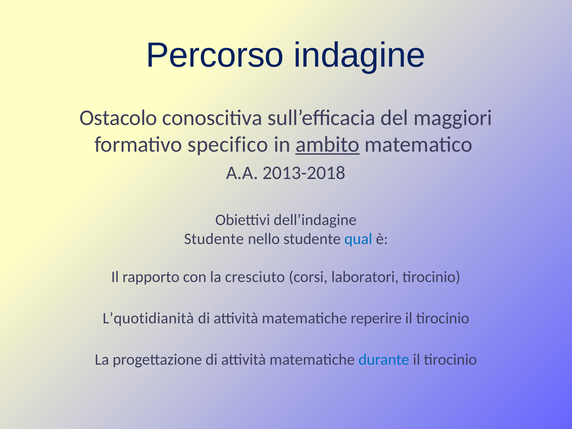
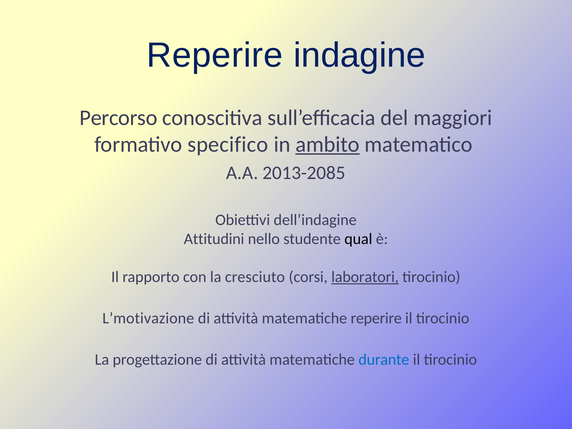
Percorso at (215, 55): Percorso -> Reperire
Ostacolo: Ostacolo -> Percorso
2013-2018: 2013-2018 -> 2013-2085
Studente at (214, 239): Studente -> Attitudini
qual colour: blue -> black
laboratori underline: none -> present
L’quotidianità: L’quotidianità -> L’motivazione
